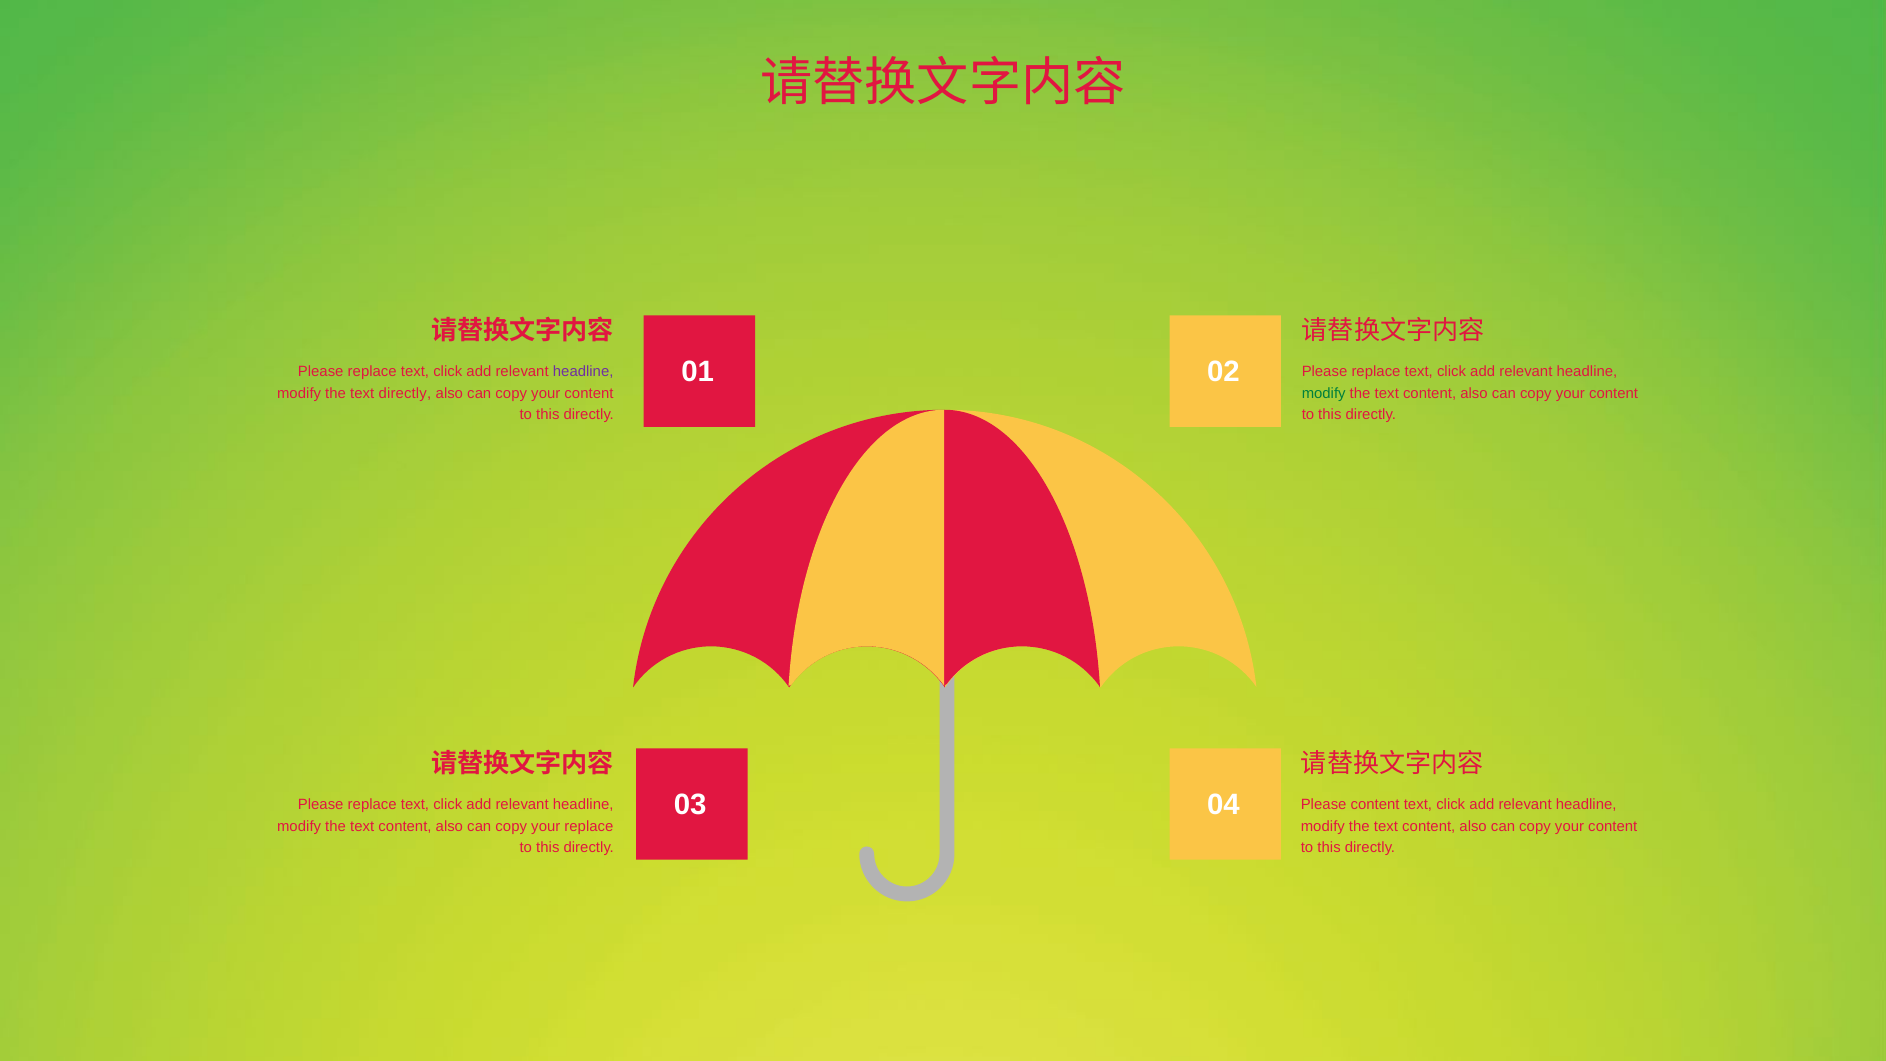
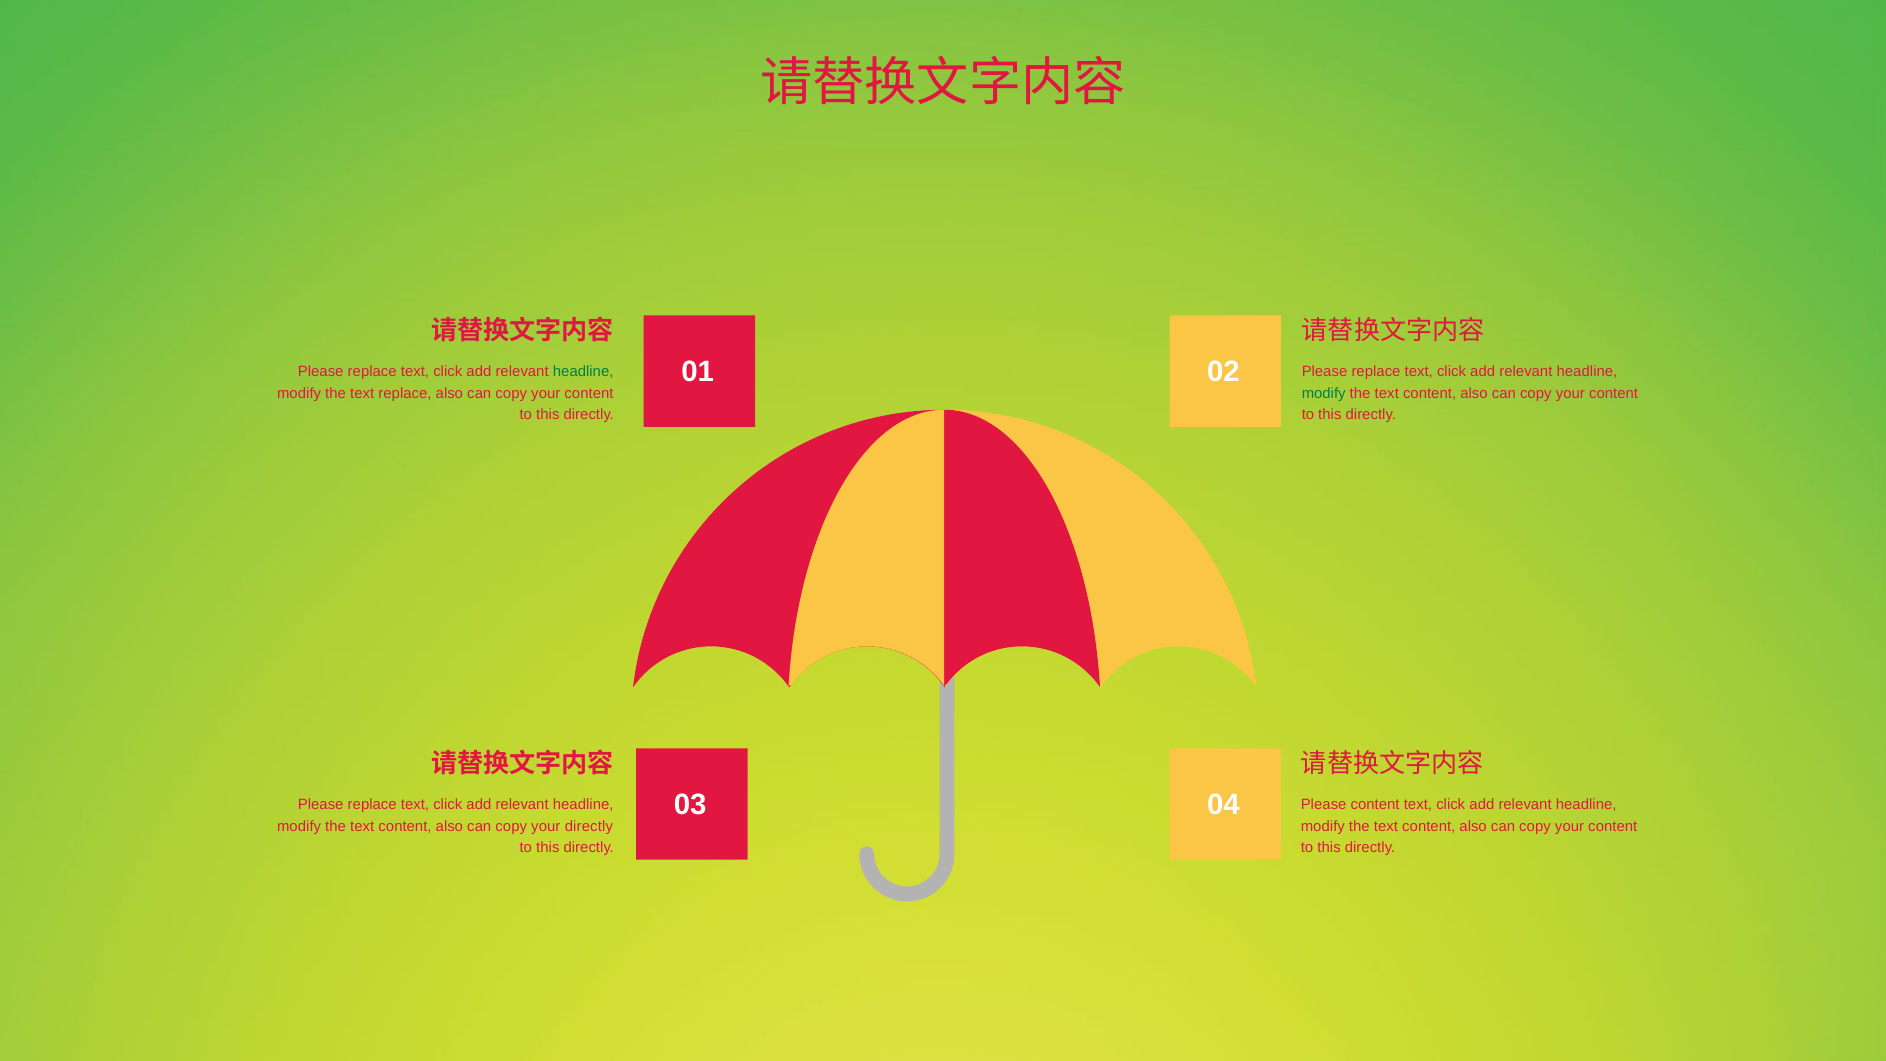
headline at (583, 372) colour: purple -> green
text directly: directly -> replace
your replace: replace -> directly
